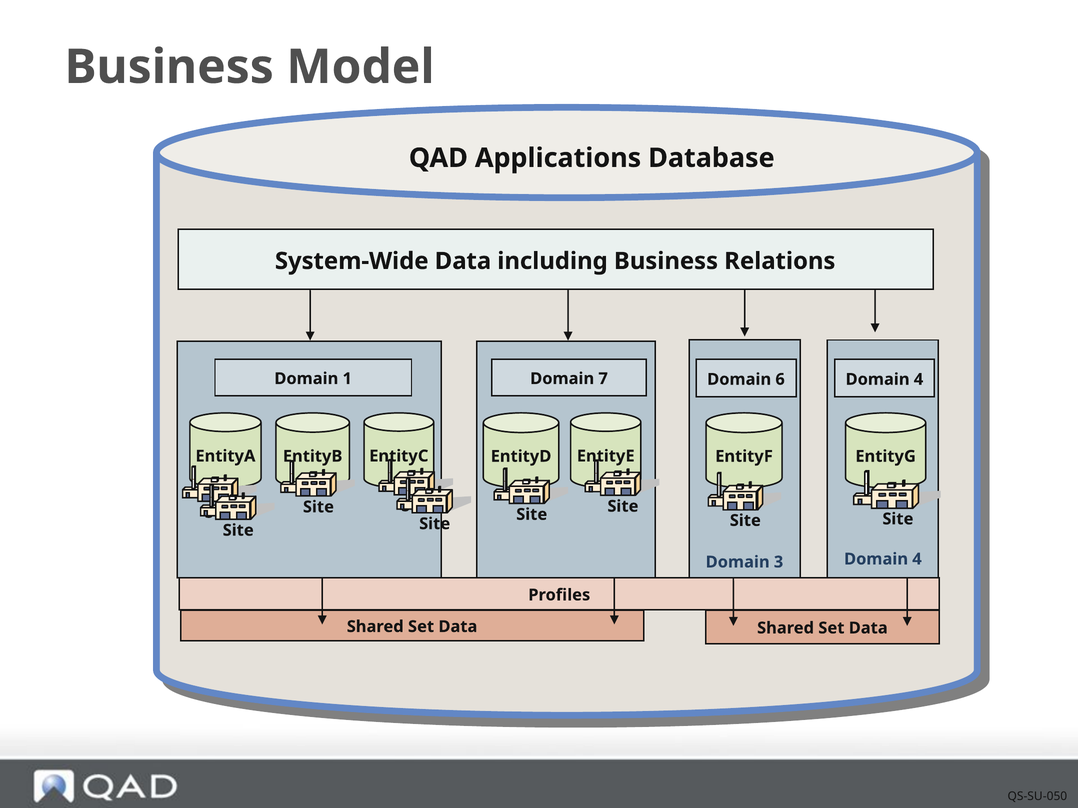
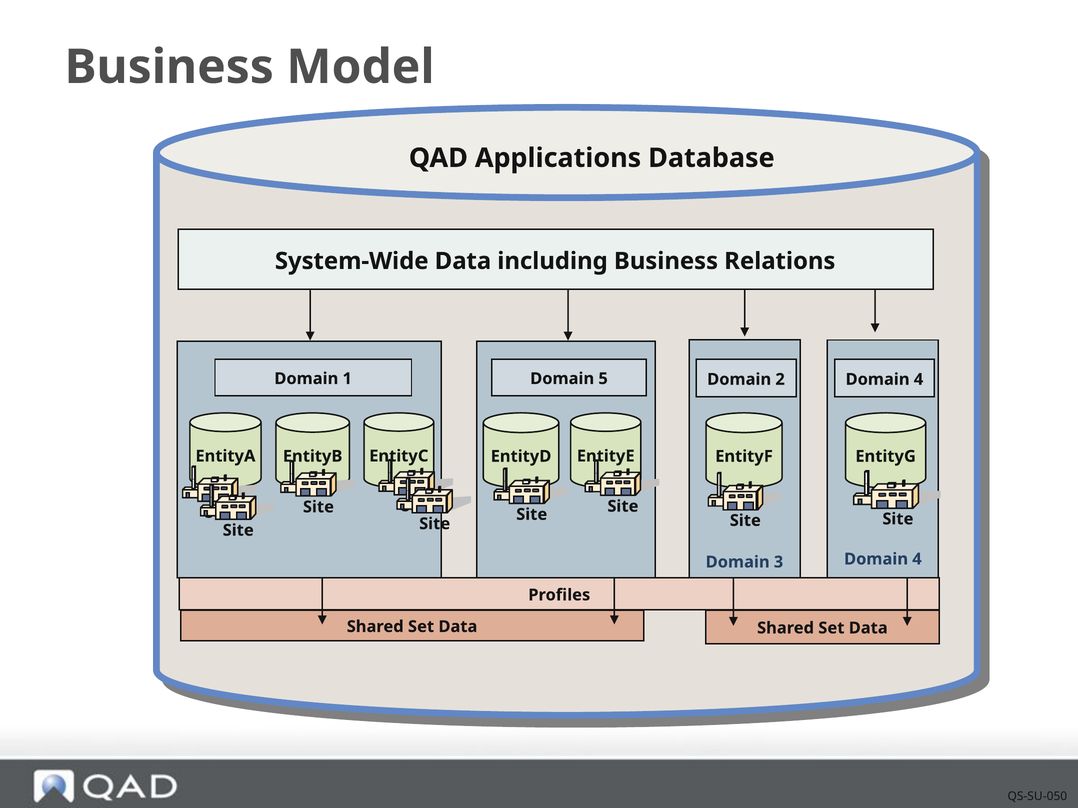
7: 7 -> 5
6: 6 -> 2
